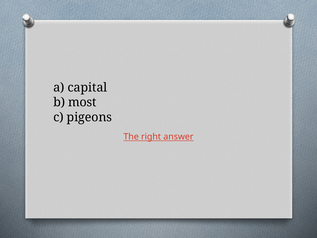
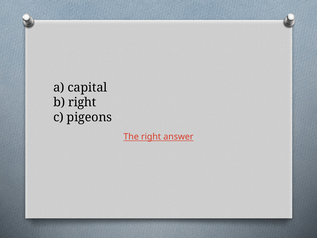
b most: most -> right
